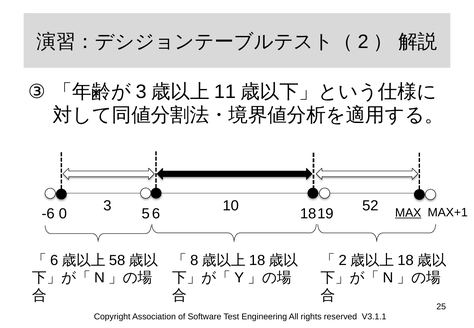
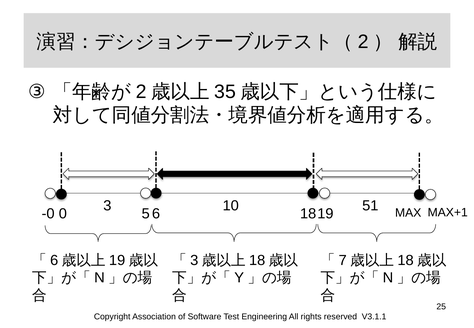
3 at (141, 92): 3 -> 2
11: 11 -> 35
52: 52 -> 51
MAX underline: present -> none
-6: -6 -> -0
58 at (117, 260): 58 -> 19
8 at (194, 260): 8 -> 3
2 at (343, 260): 2 -> 7
